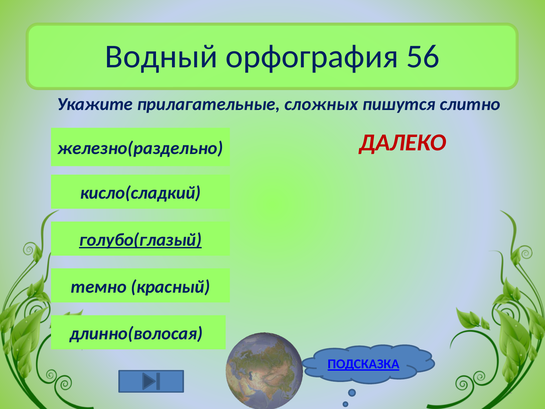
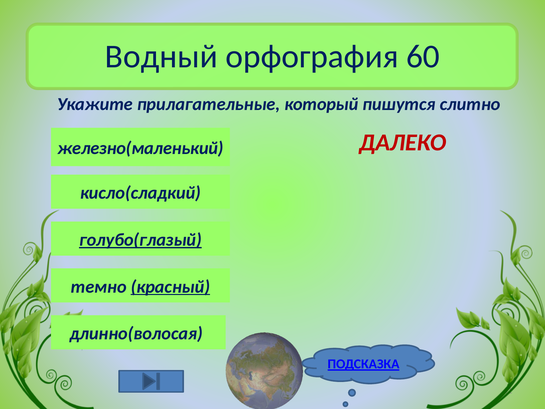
56: 56 -> 60
сложных: сложных -> который
железно(раздельно: железно(раздельно -> железно(маленький
красный underline: none -> present
